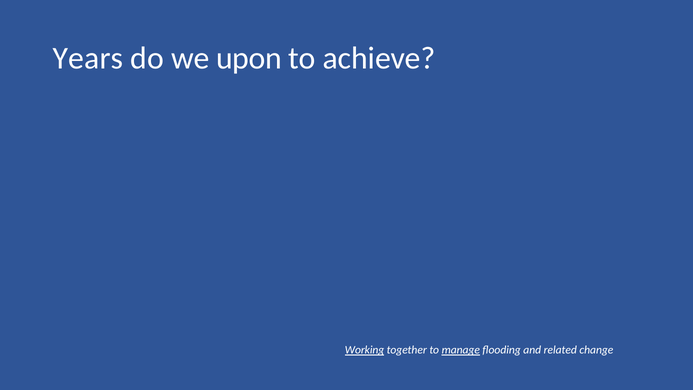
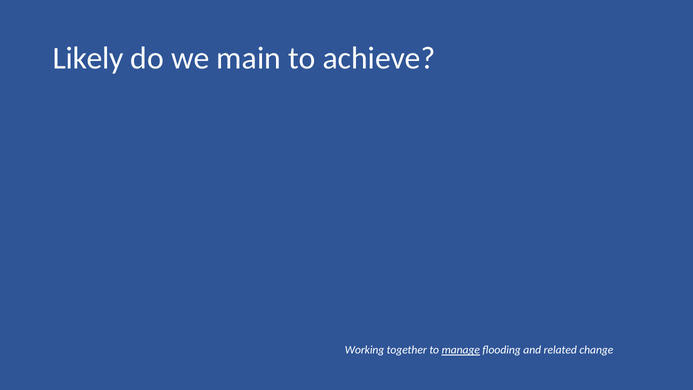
Years: Years -> Likely
upon: upon -> main
Working underline: present -> none
